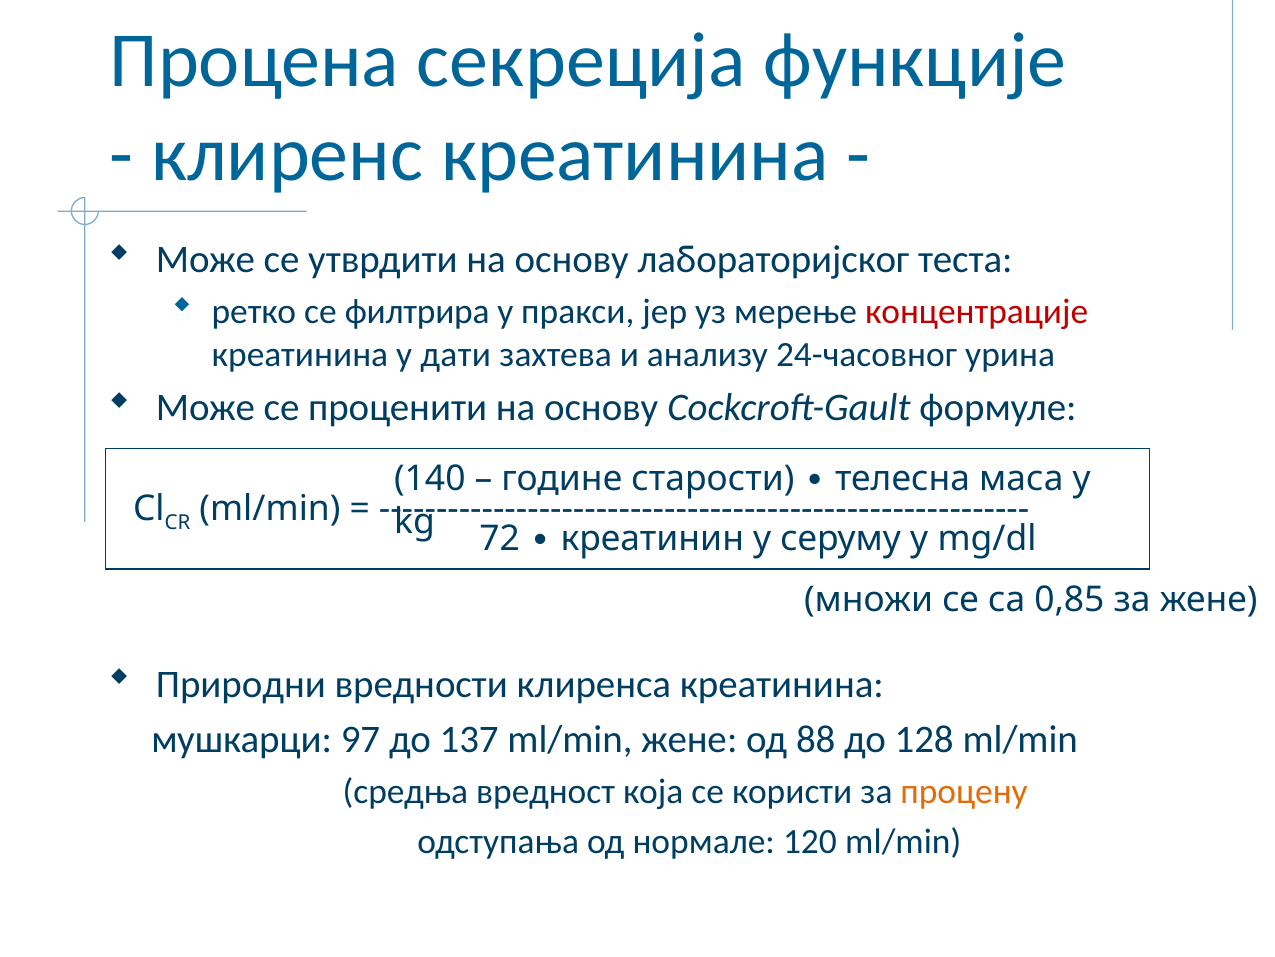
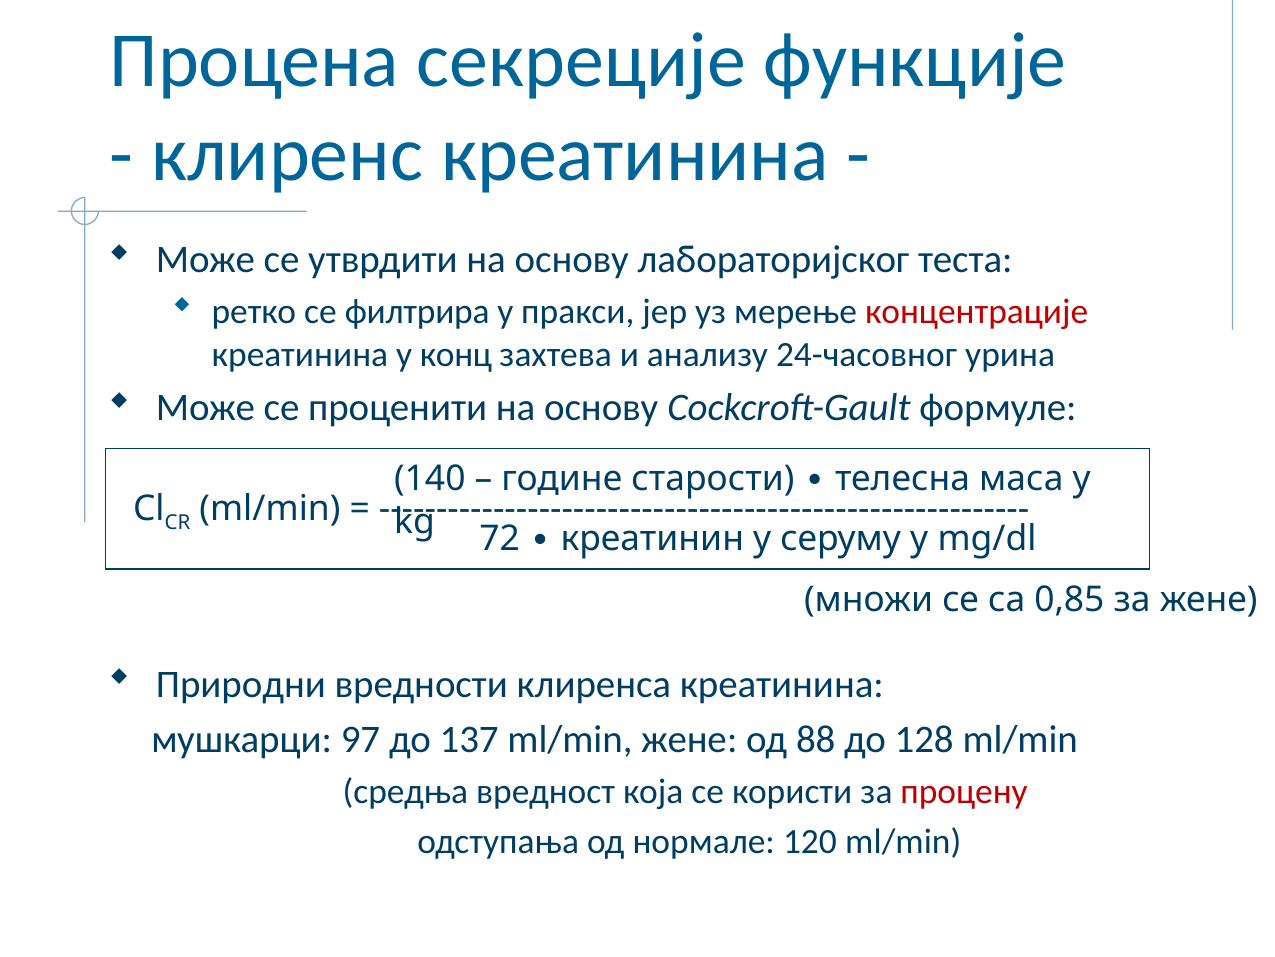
секреција: секреција -> секреције
дати: дати -> конц
процену colour: orange -> red
